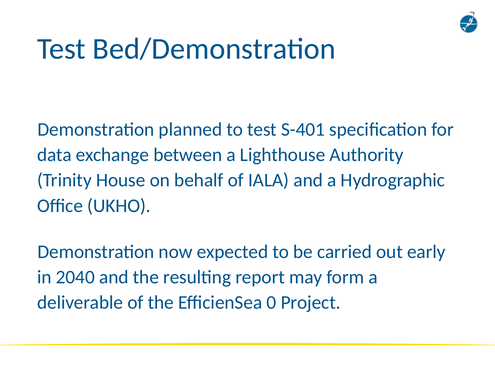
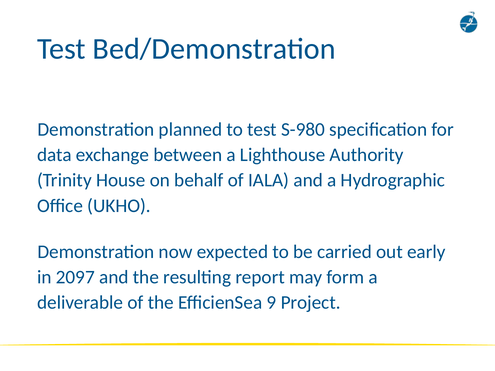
S-401: S-401 -> S-980
2040: 2040 -> 2097
0: 0 -> 9
